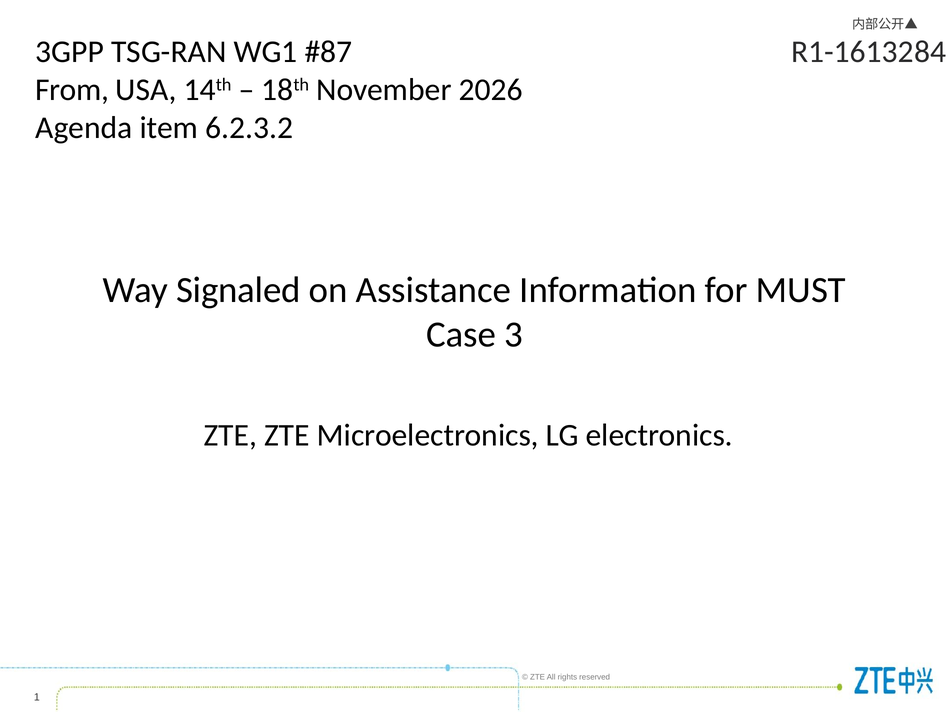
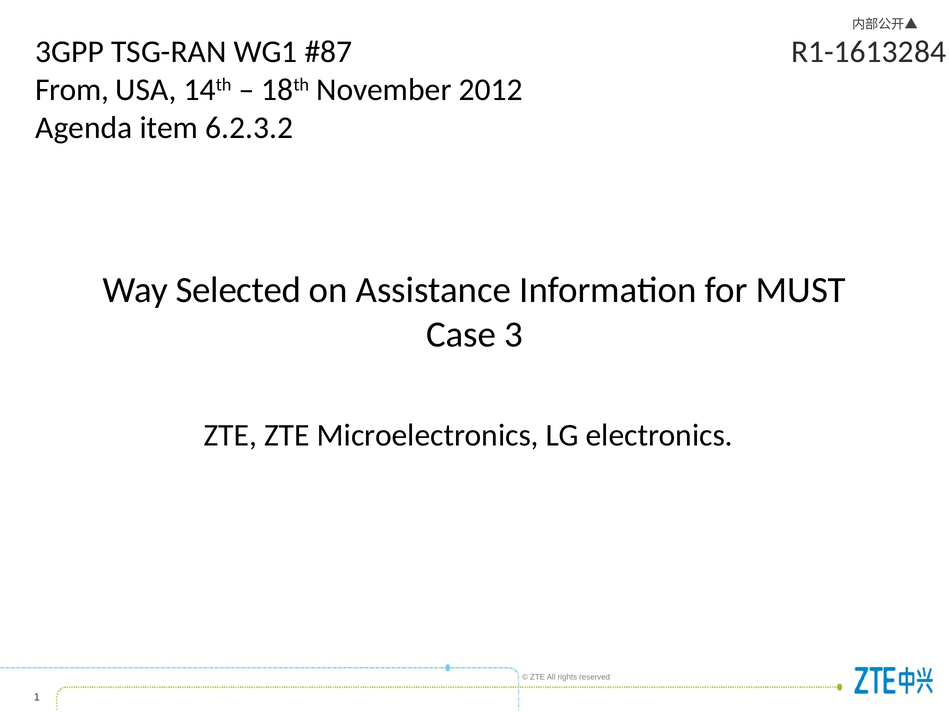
2026: 2026 -> 2012
Signaled: Signaled -> Selected
